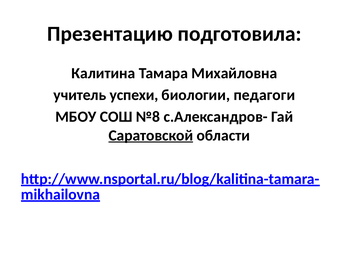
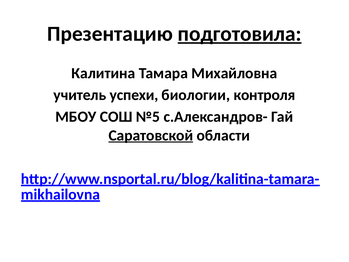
подготовила underline: none -> present
педагоги: педагоги -> контроля
№8: №8 -> №5
